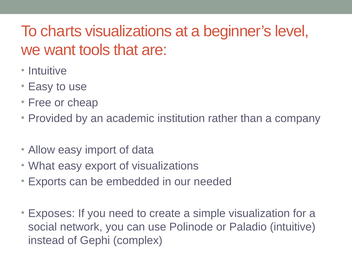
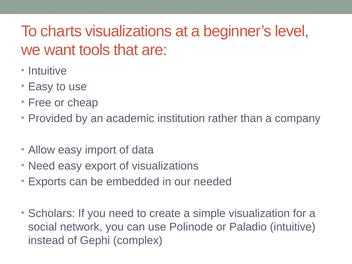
What at (42, 166): What -> Need
Exposes: Exposes -> Scholars
